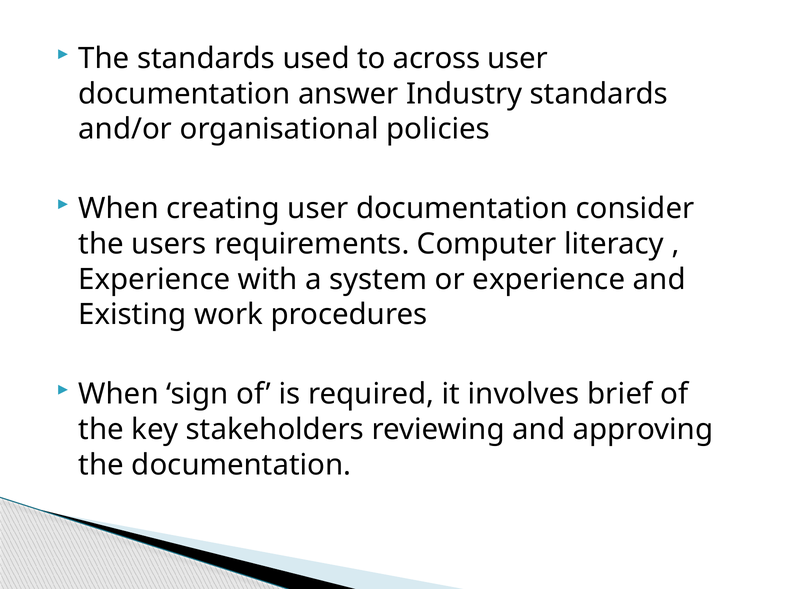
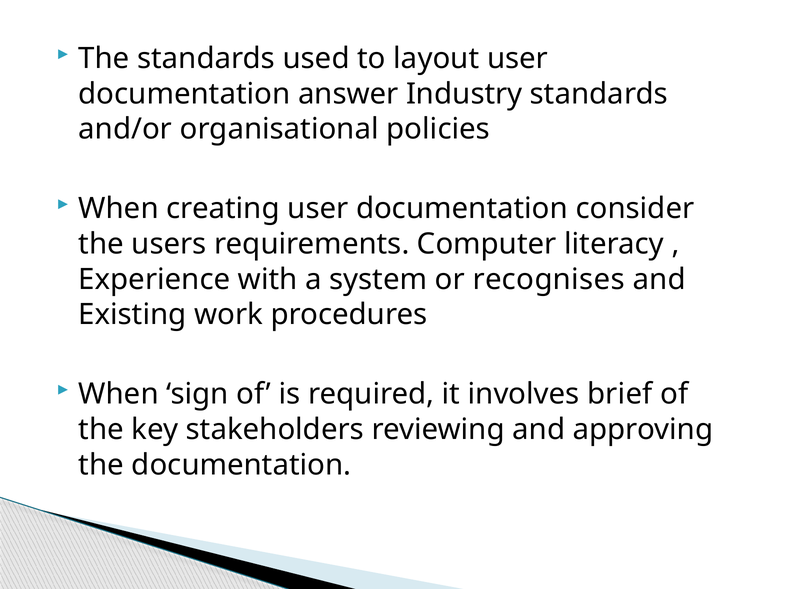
across: across -> layout
or experience: experience -> recognises
